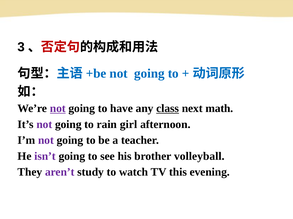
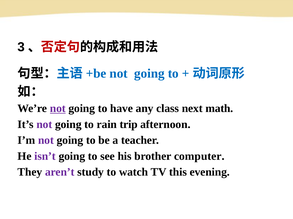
class underline: present -> none
girl: girl -> trip
volleyball: volleyball -> computer
